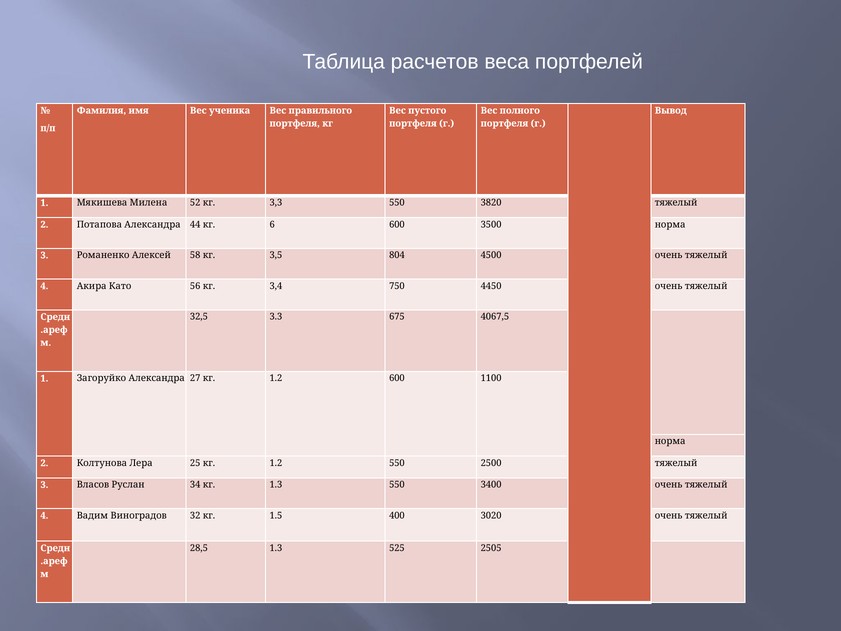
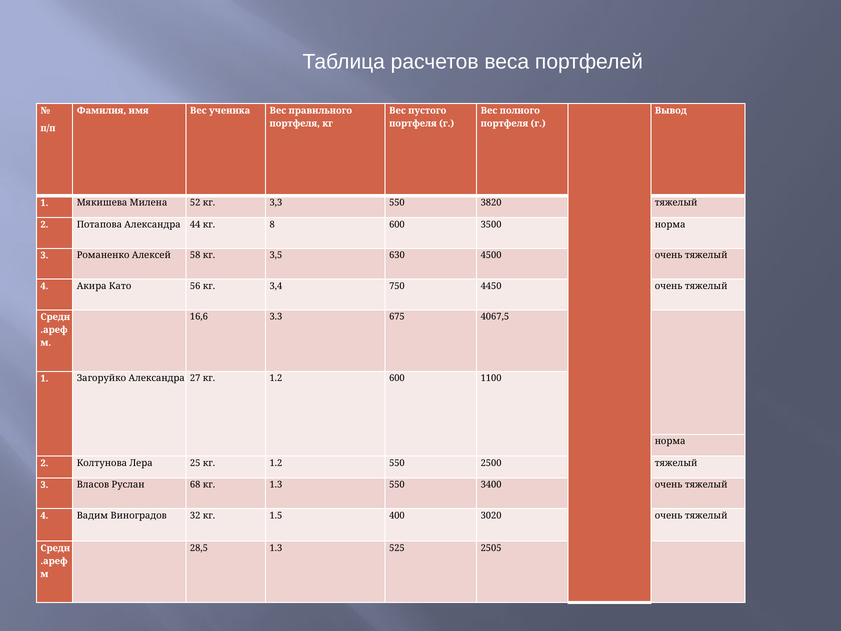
6: 6 -> 8
804: 804 -> 630
32,5: 32,5 -> 16,6
34: 34 -> 68
